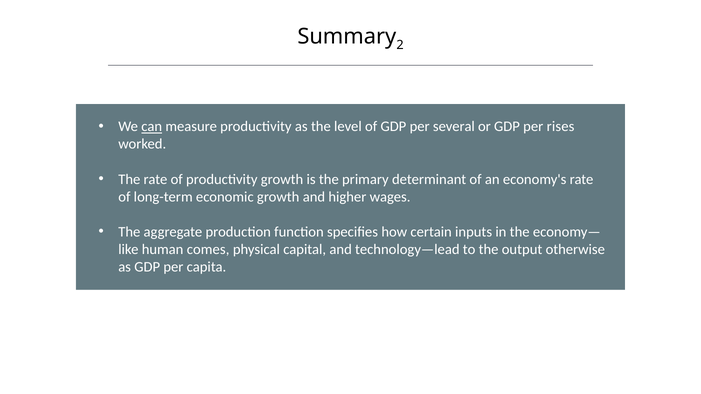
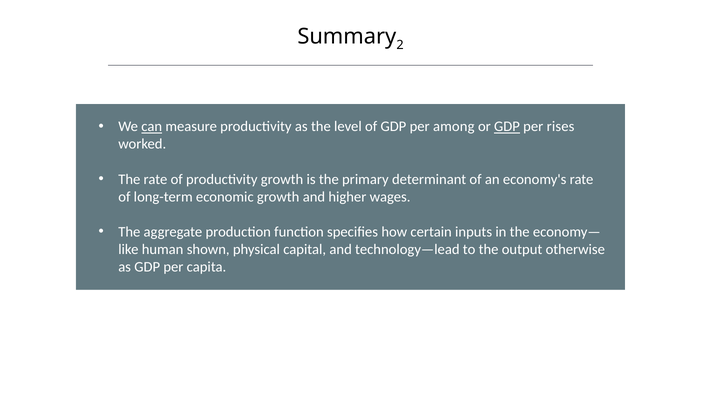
several: several -> among
GDP at (507, 127) underline: none -> present
comes: comes -> shown
